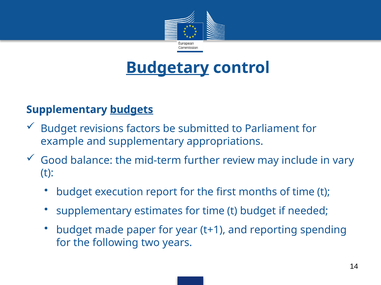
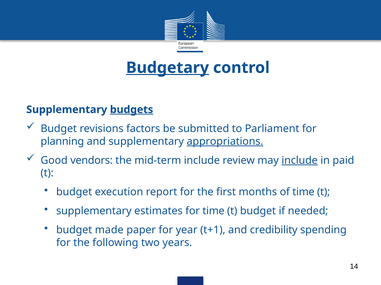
example: example -> planning
appropriations underline: none -> present
balance: balance -> vendors
mid-term further: further -> include
include at (300, 161) underline: none -> present
vary: vary -> paid
reporting: reporting -> credibility
